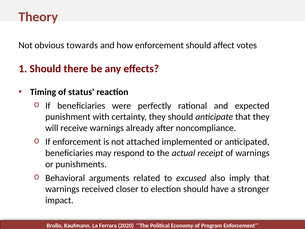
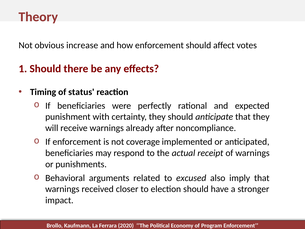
towards: towards -> increase
attached: attached -> coverage
